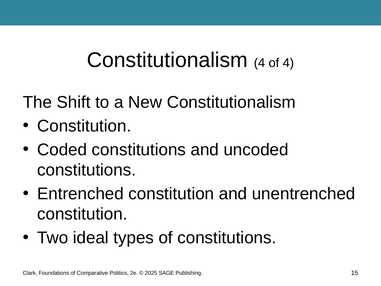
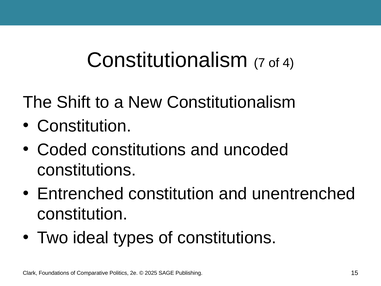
Constitutionalism 4: 4 -> 7
